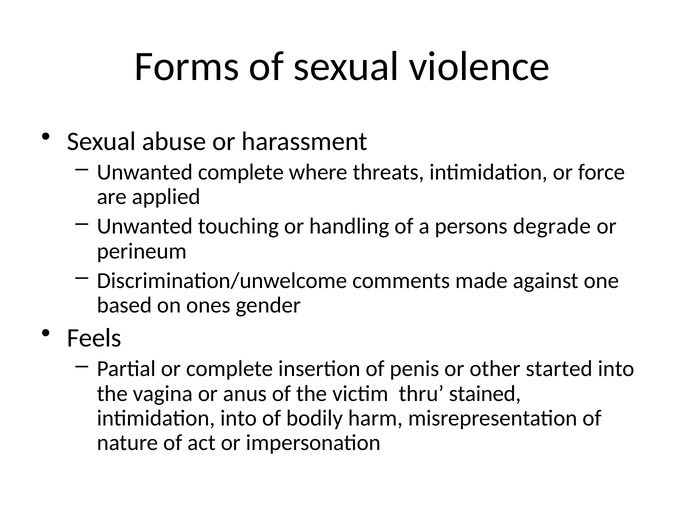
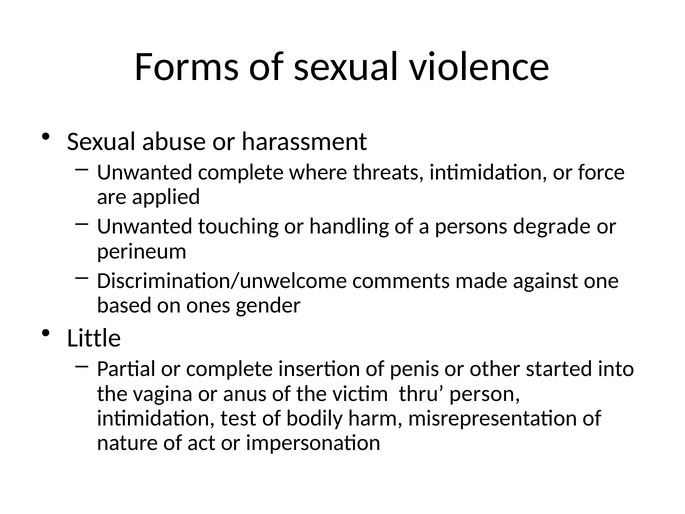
Feels: Feels -> Little
stained: stained -> person
intimidation into: into -> test
